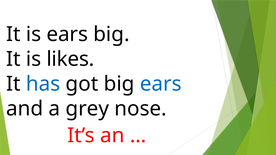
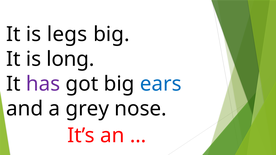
is ears: ears -> legs
likes: likes -> long
has colour: blue -> purple
